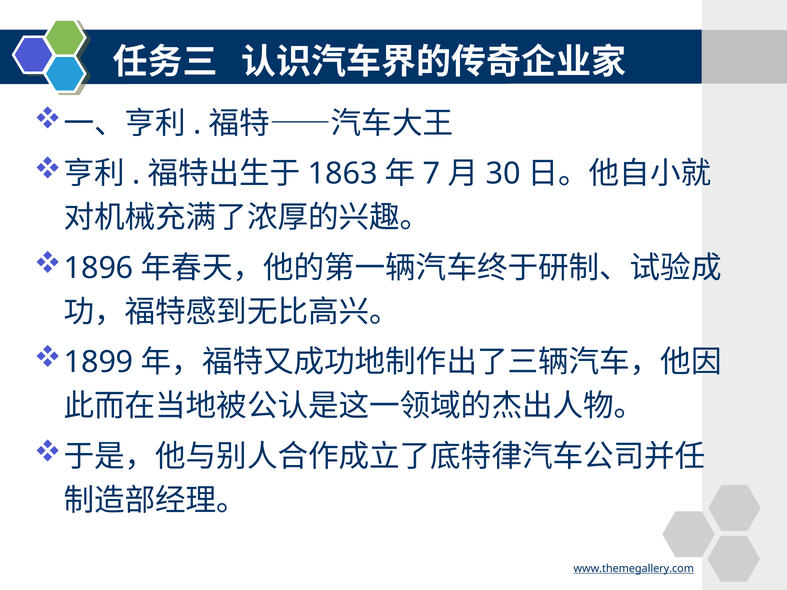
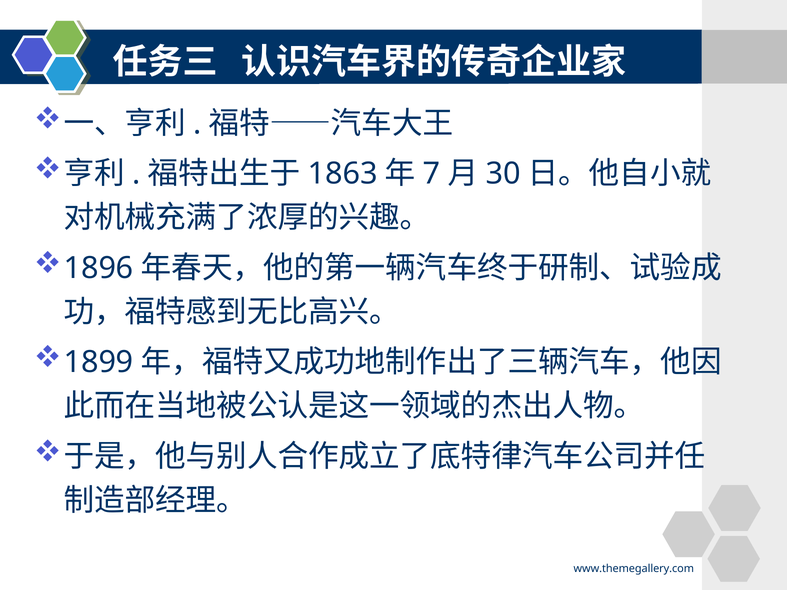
www.themegallery.com underline: present -> none
